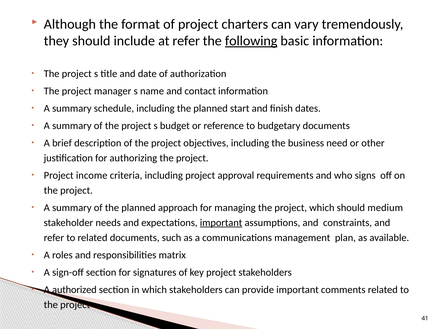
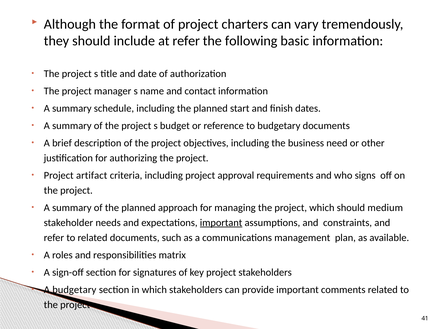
following underline: present -> none
income: income -> artifact
A authorized: authorized -> budgetary
